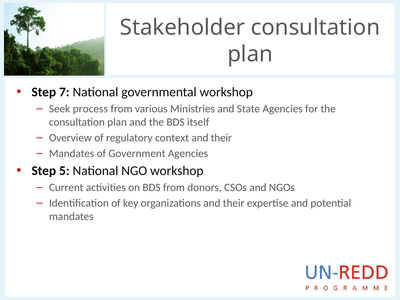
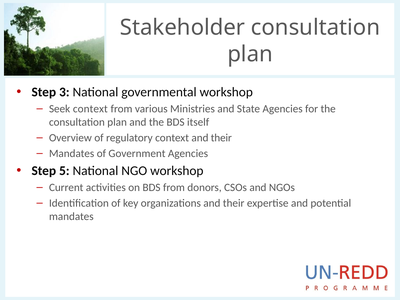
7: 7 -> 3
Seek process: process -> context
